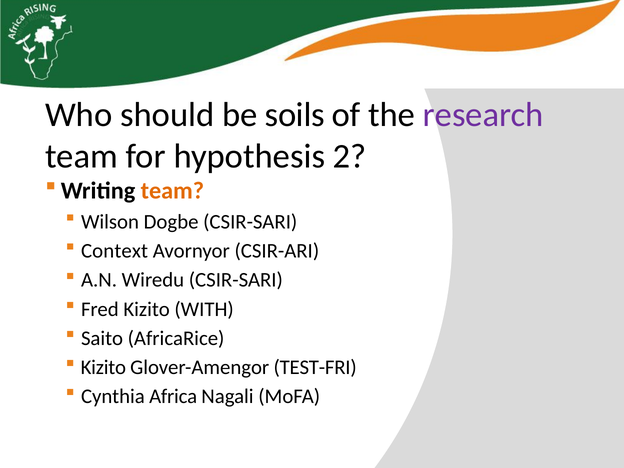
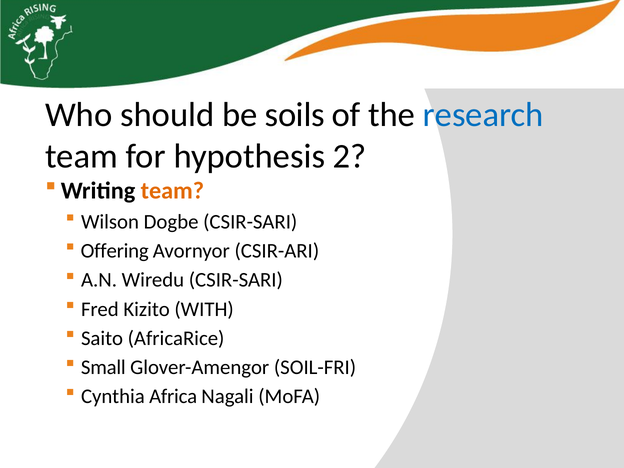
research colour: purple -> blue
Context: Context -> Offering
Kizito at (103, 367): Kizito -> Small
TEST-FRI: TEST-FRI -> SOIL-FRI
